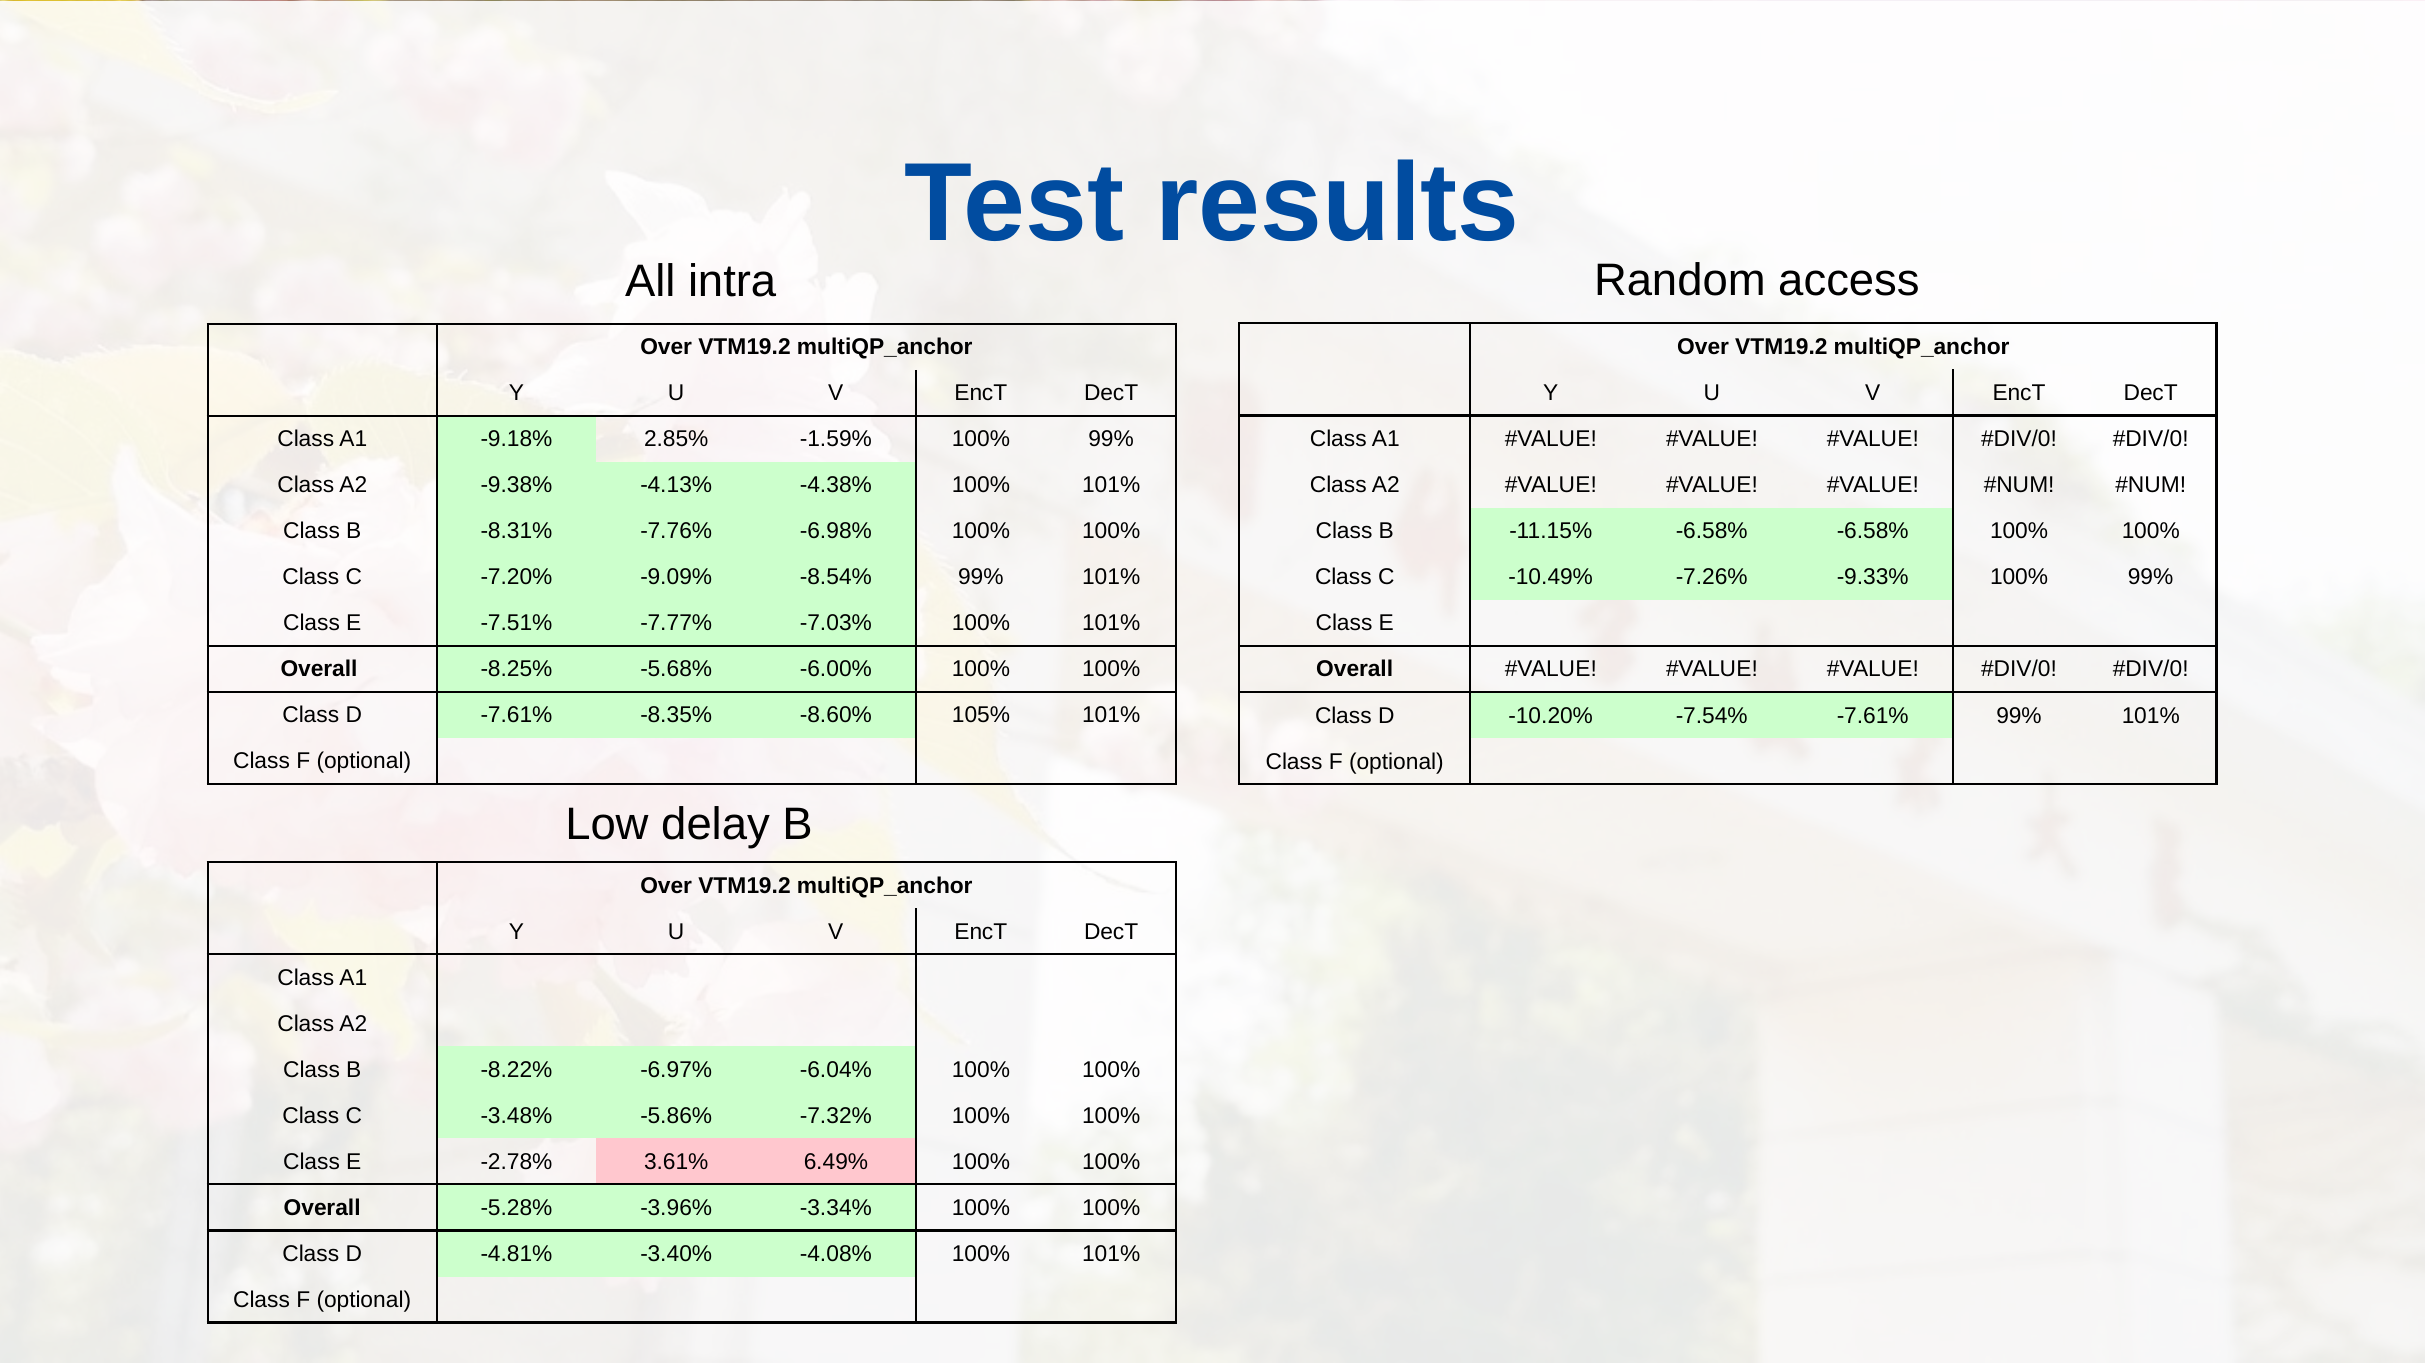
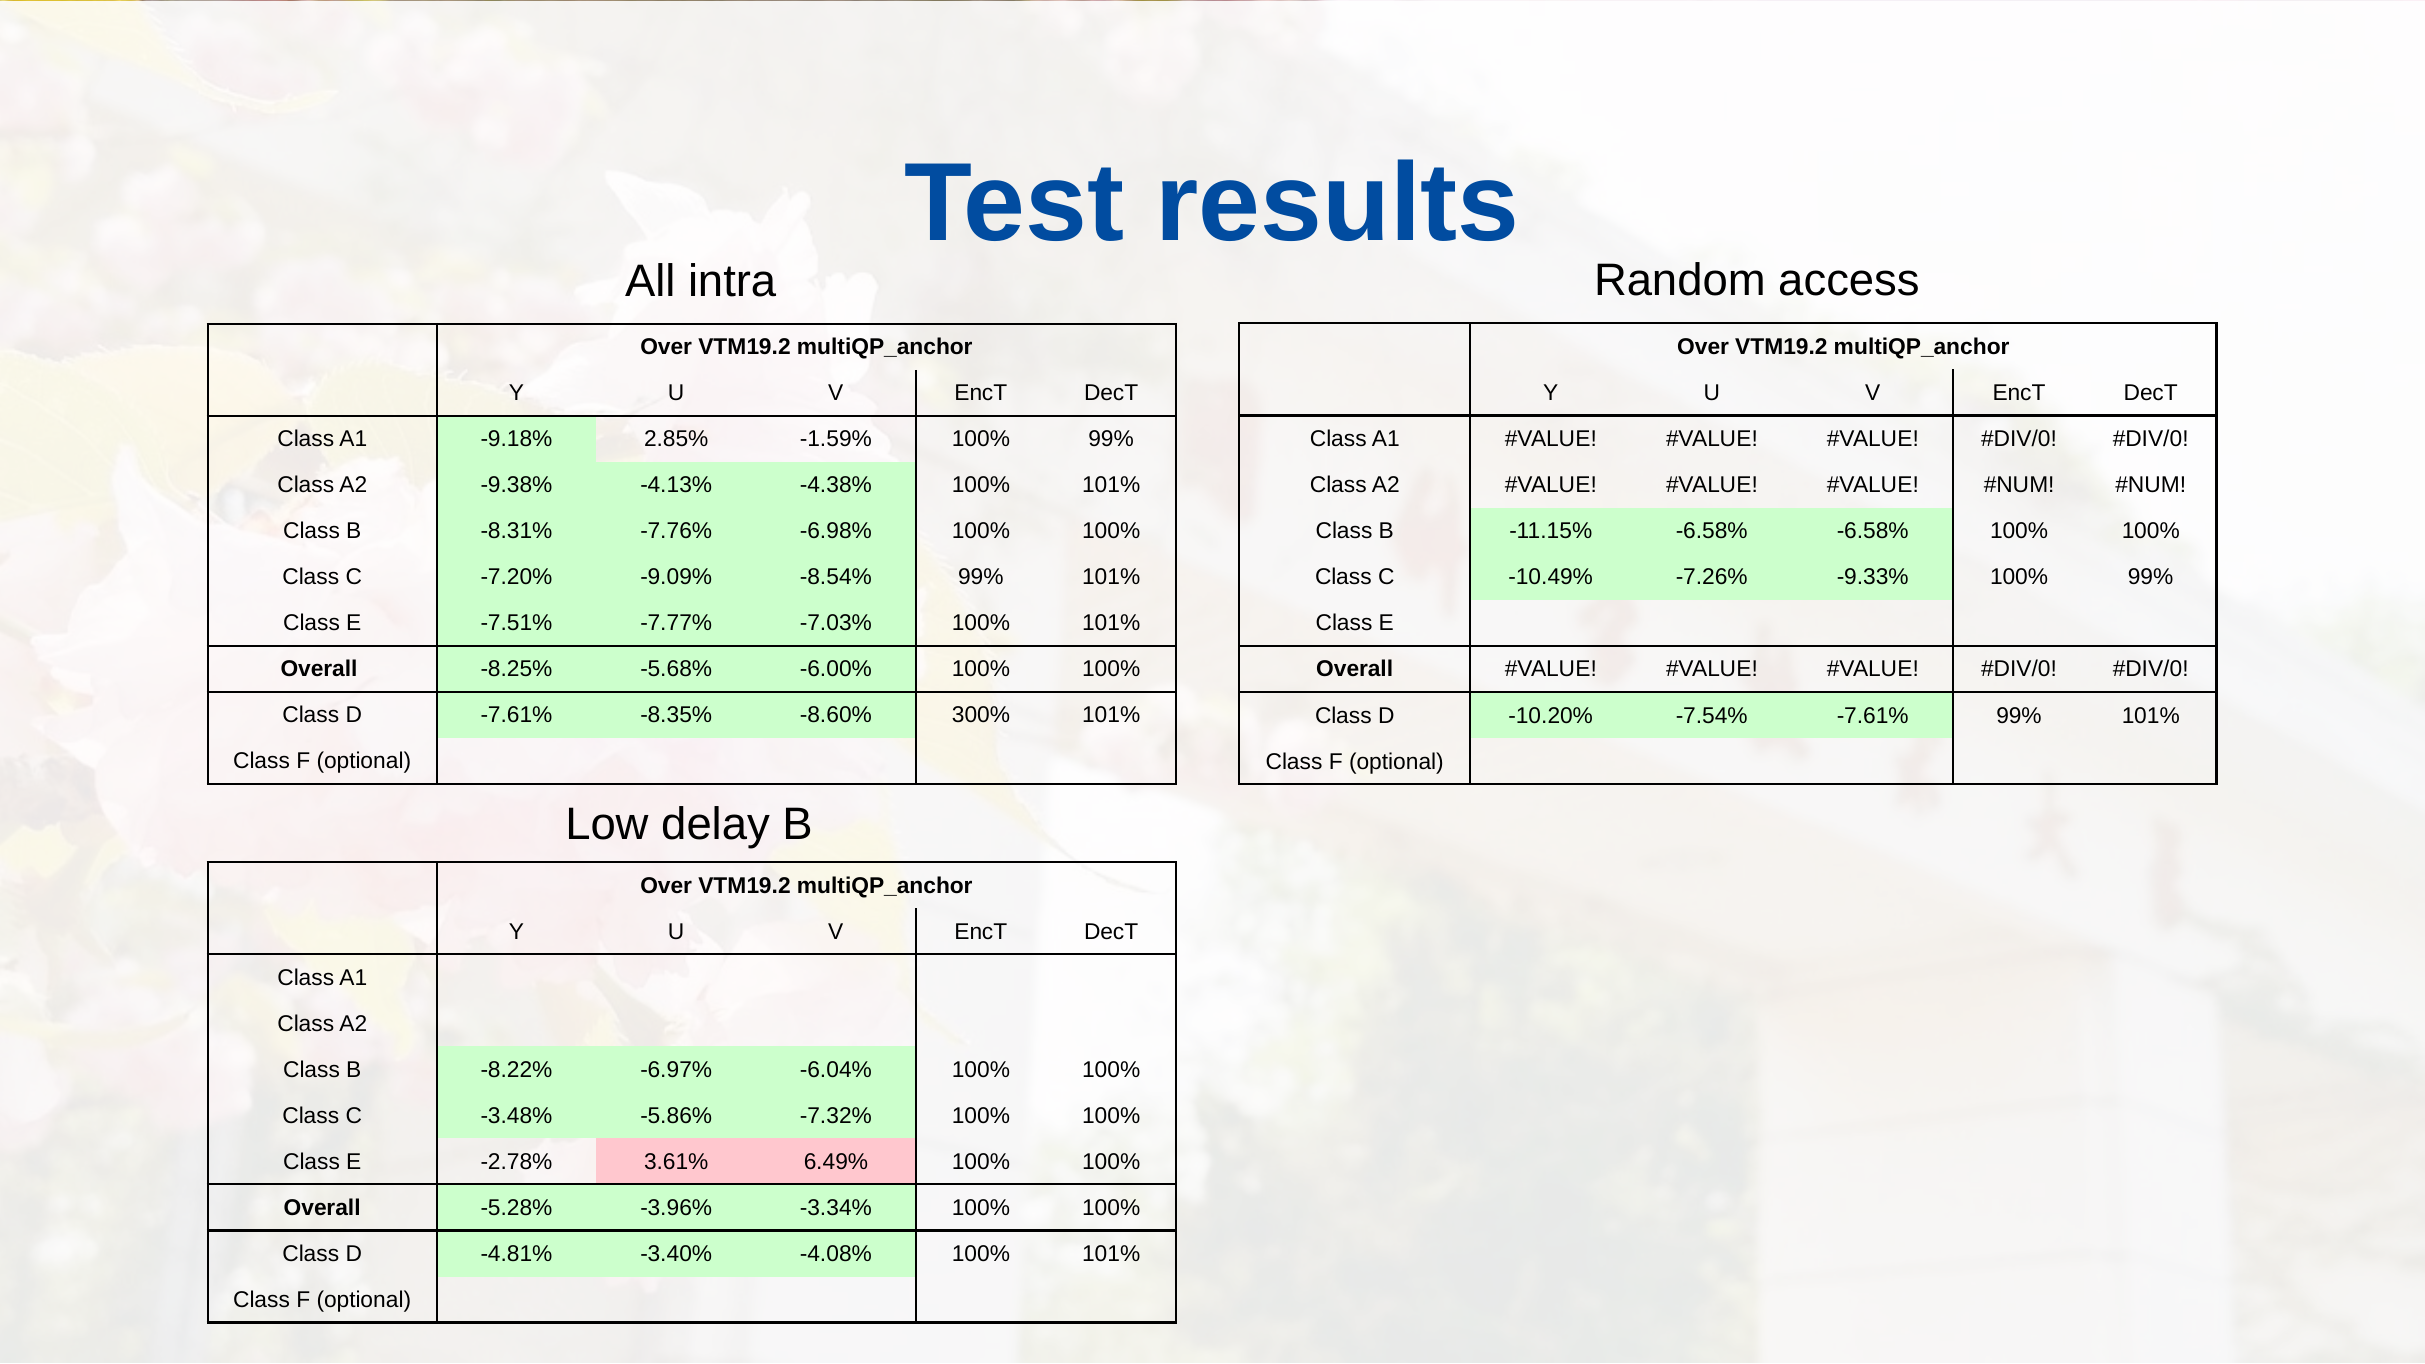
105%: 105% -> 300%
